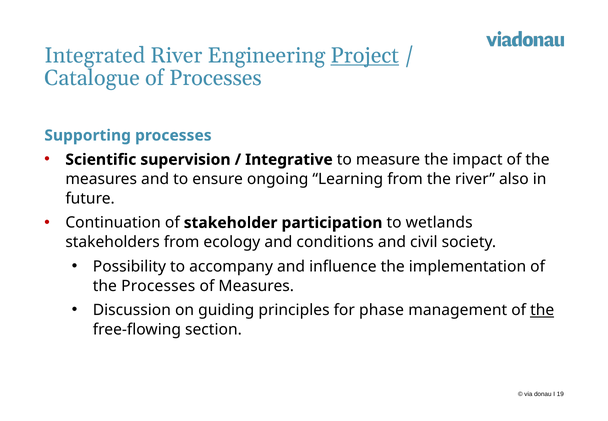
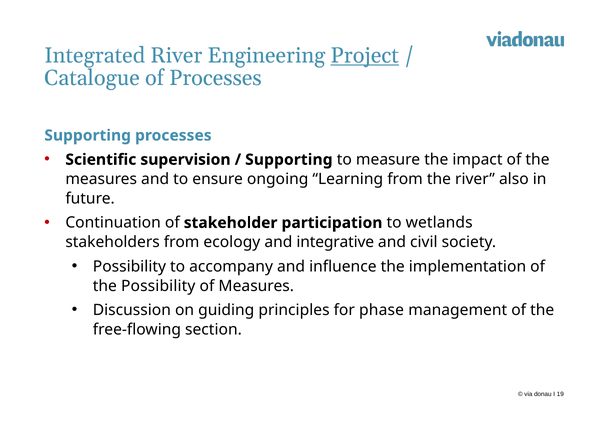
Integrative at (289, 160): Integrative -> Supporting
conditions: conditions -> integrative
the Processes: Processes -> Possibility
the at (542, 310) underline: present -> none
